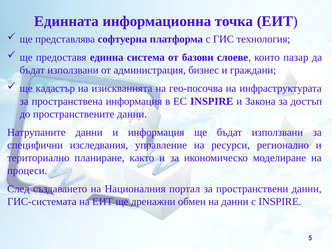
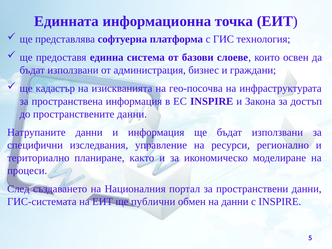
пазар: пазар -> освен
дренажни: дренажни -> публични
